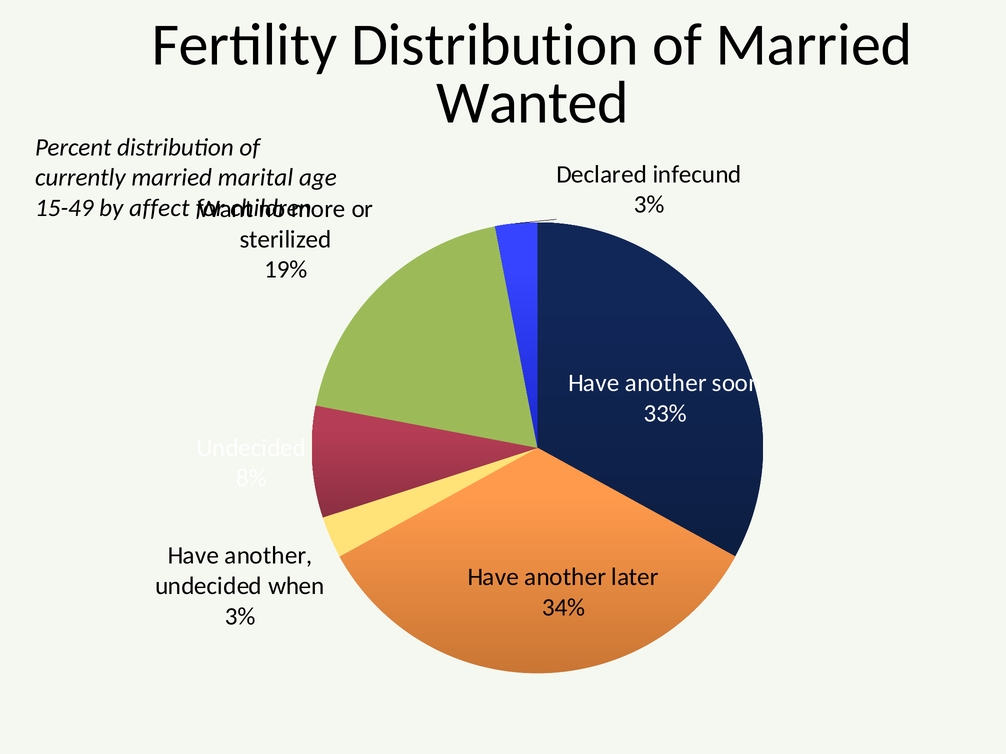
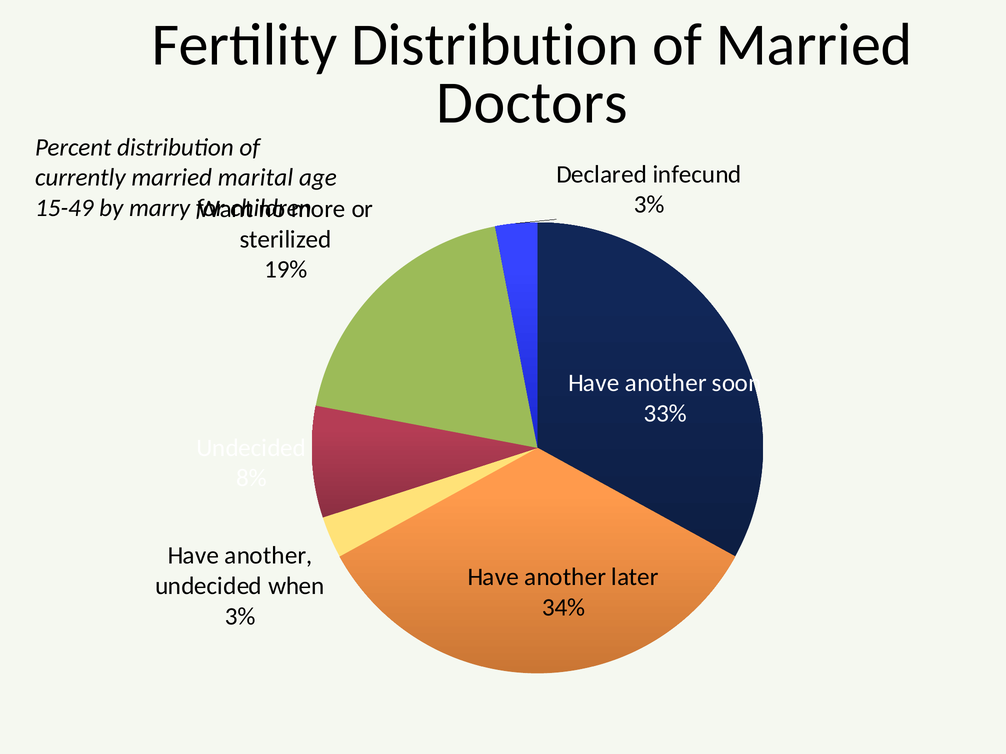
Wanted: Wanted -> Doctors
affect: affect -> marry
